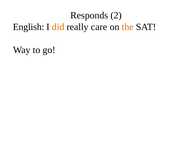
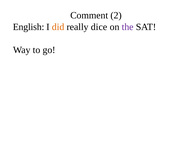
Responds: Responds -> Comment
care: care -> dice
the colour: orange -> purple
